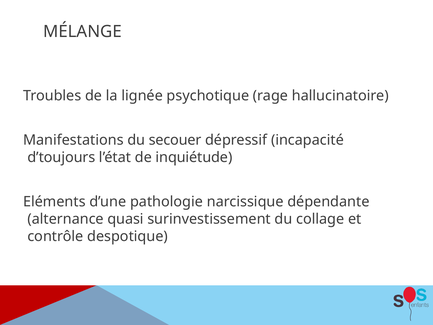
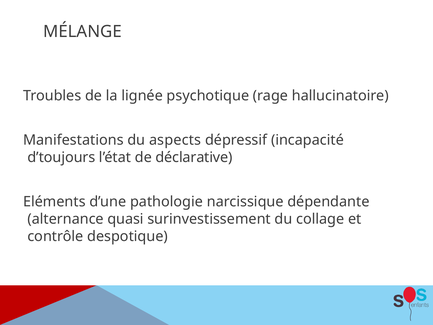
secouer: secouer -> aspects
inquiétude: inquiétude -> déclarative
